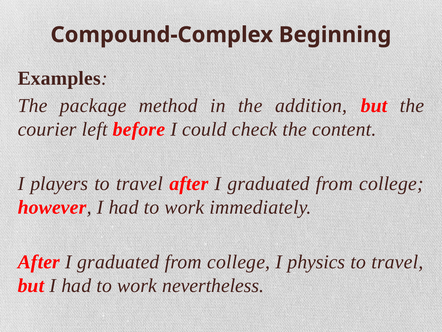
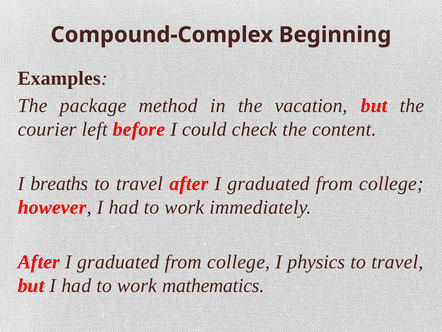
addition: addition -> vacation
players: players -> breaths
nevertheless: nevertheless -> mathematics
